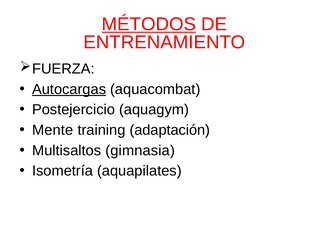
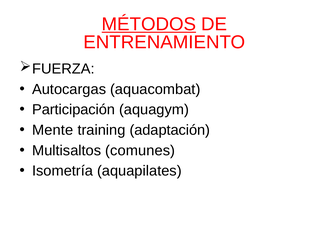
Autocargas underline: present -> none
Postejercicio: Postejercicio -> Participación
gimnasia: gimnasia -> comunes
